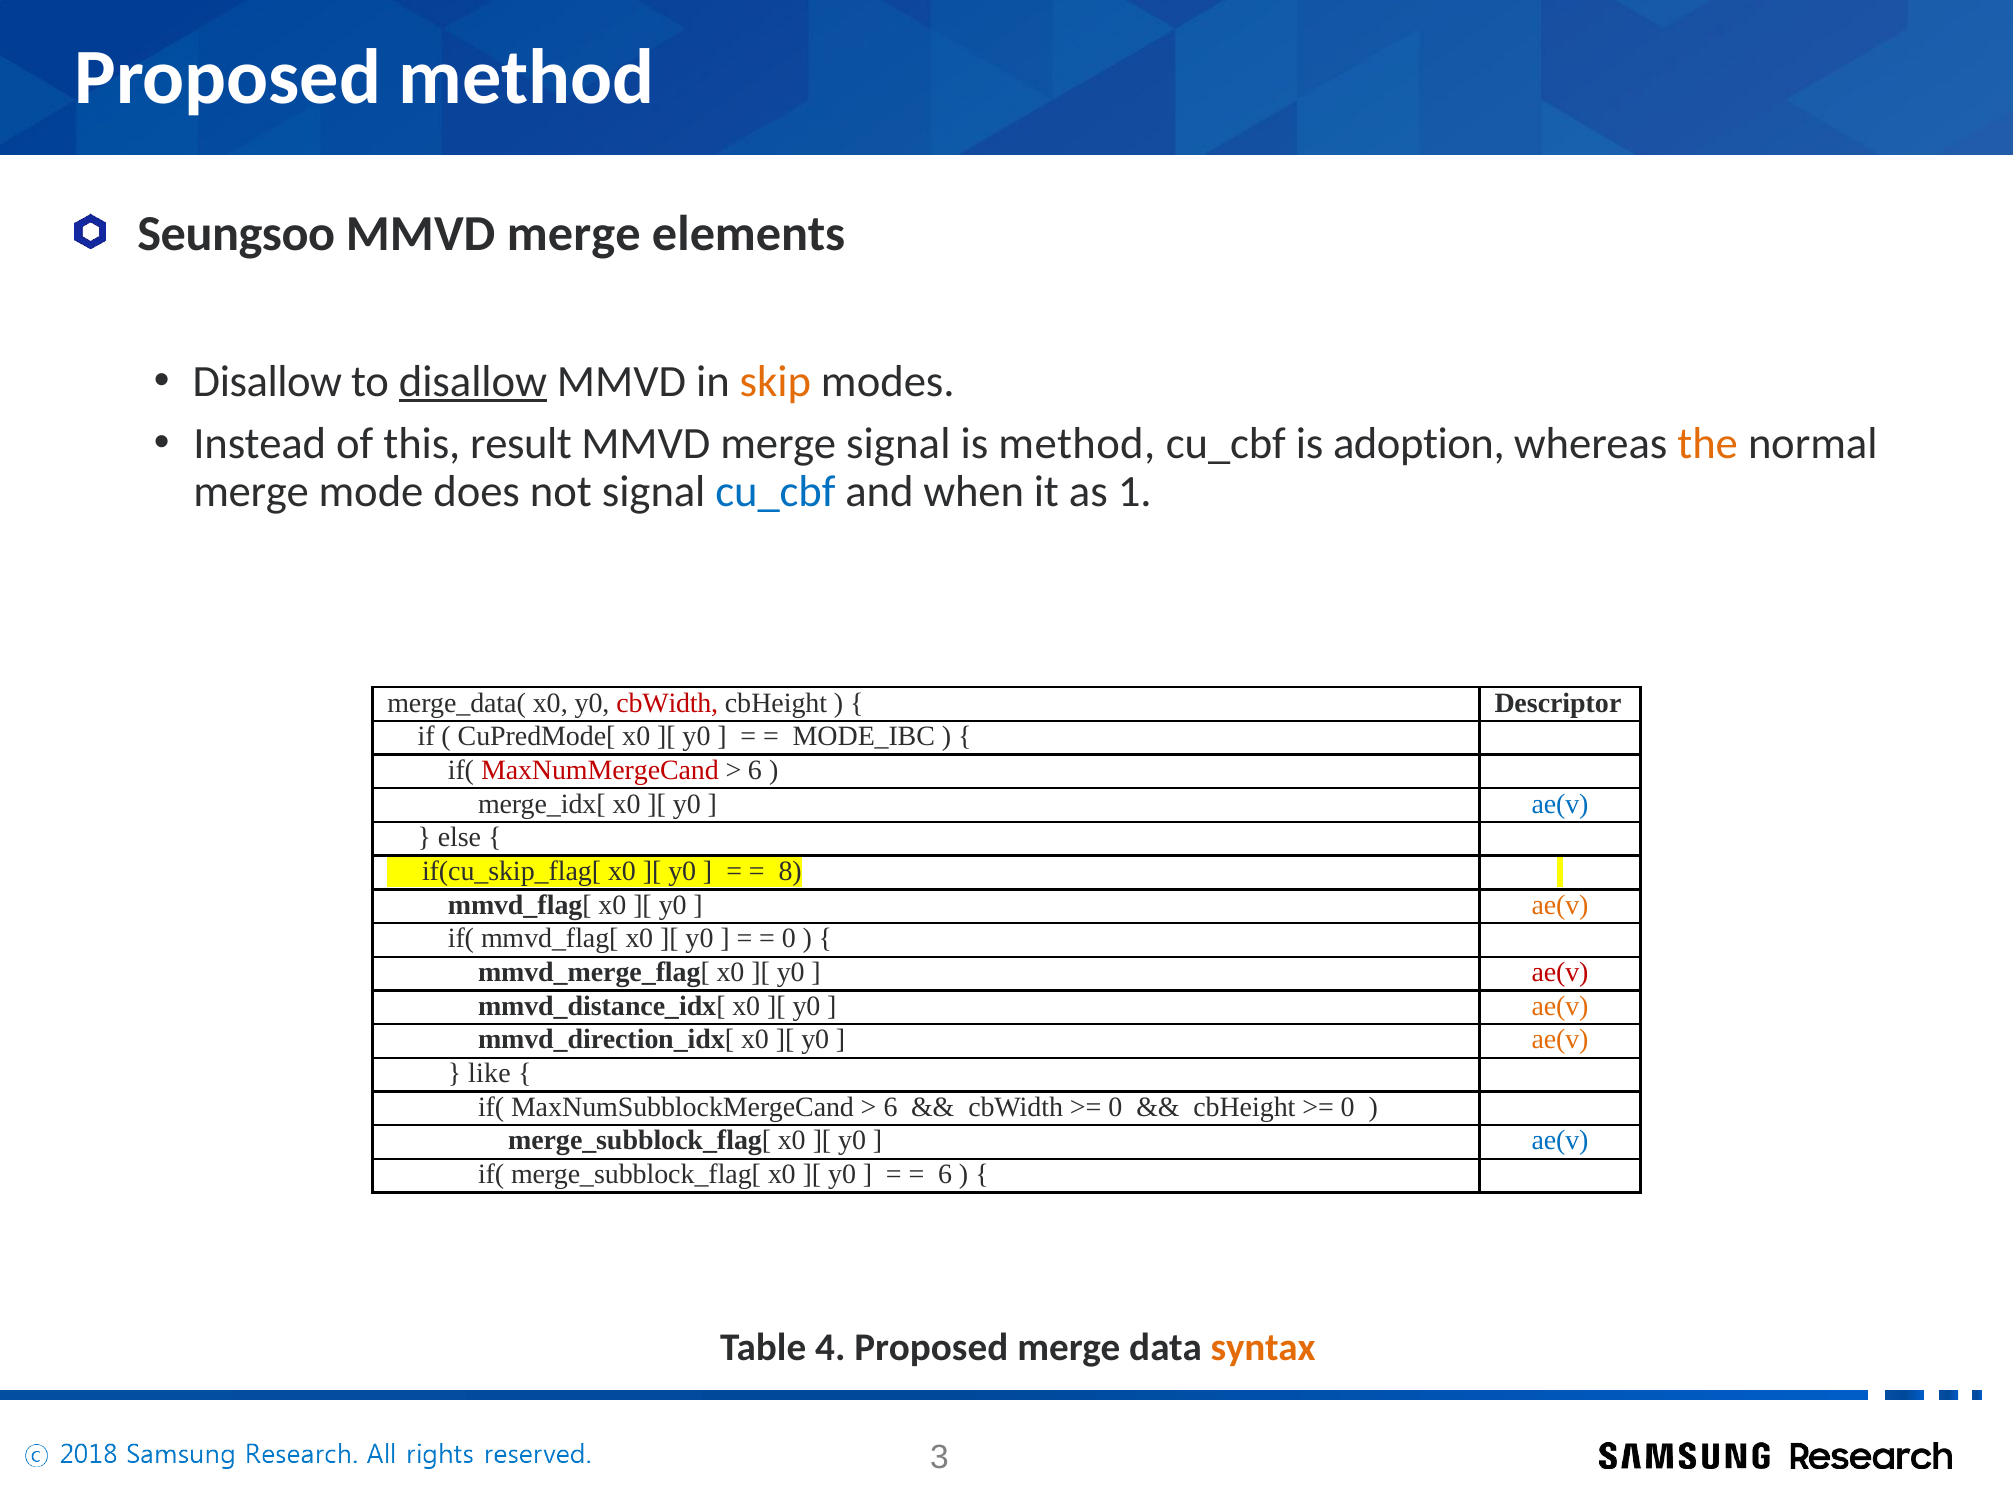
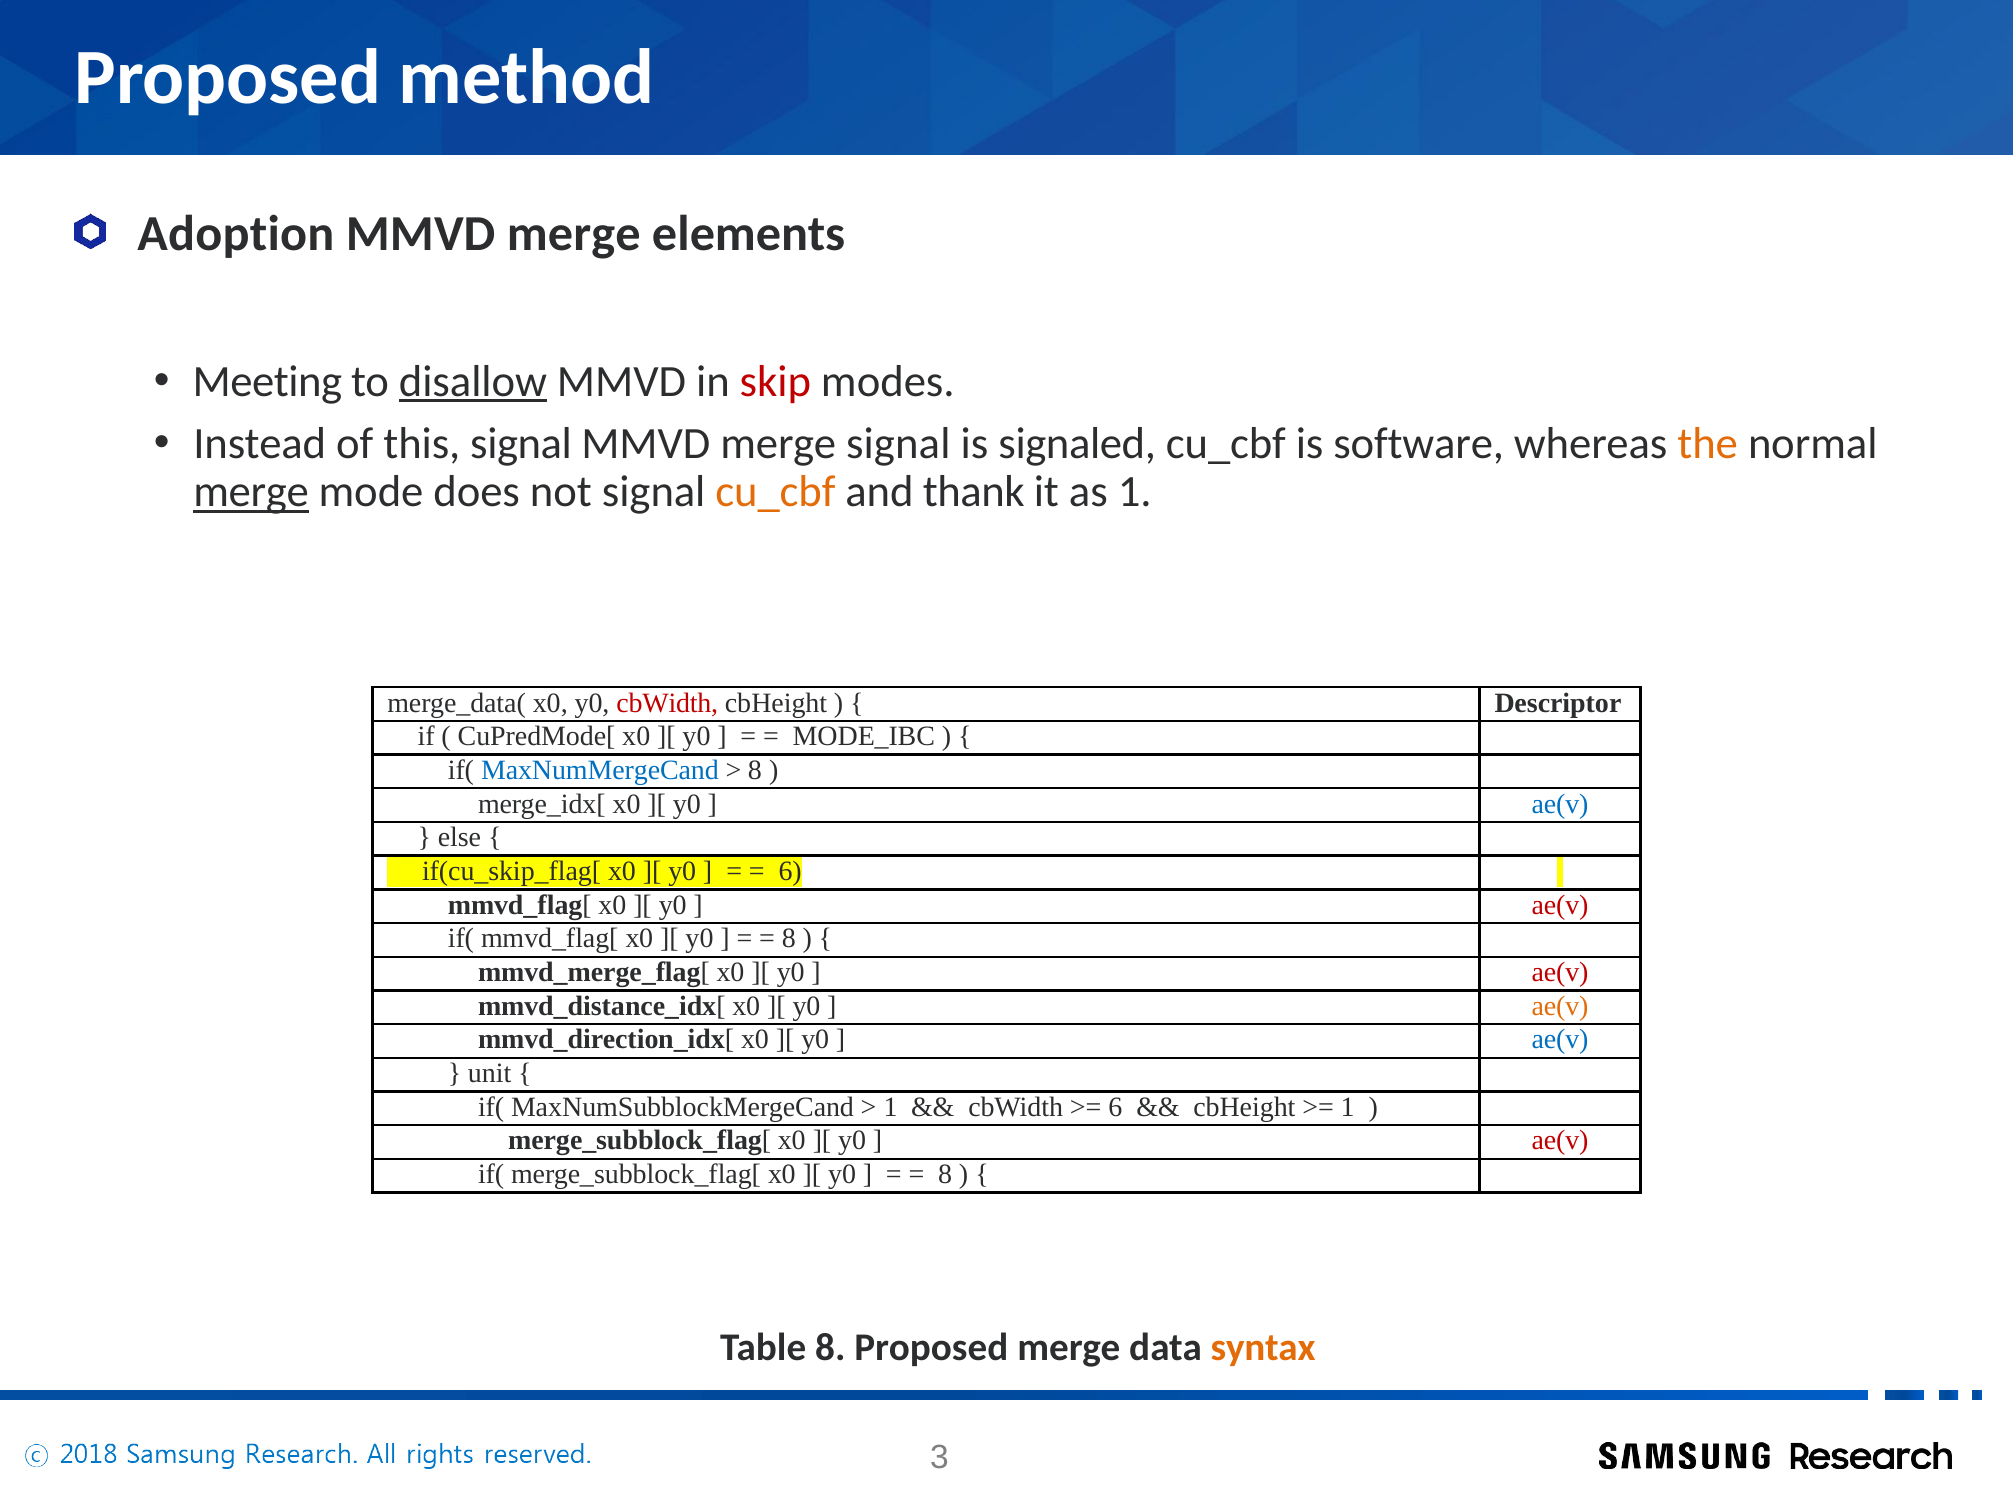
Seungsoo: Seungsoo -> Adoption
Disallow at (267, 382): Disallow -> Meeting
skip colour: orange -> red
this result: result -> signal
is method: method -> signaled
adoption: adoption -> software
merge at (251, 492) underline: none -> present
cu_cbf at (775, 492) colour: blue -> orange
when: when -> thank
MaxNumMergeCand colour: red -> blue
6 at (755, 770): 6 -> 8
8 at (790, 871): 8 -> 6
ae(v at (1560, 905) colour: orange -> red
0 at (789, 938): 0 -> 8
ae(v at (1560, 1040) colour: orange -> blue
like: like -> unit
6 at (891, 1107): 6 -> 1
0 at (1115, 1107): 0 -> 6
0 at (1348, 1107): 0 -> 1
ae(v at (1560, 1141) colour: blue -> red
6 at (945, 1174): 6 -> 8
Table 4: 4 -> 8
